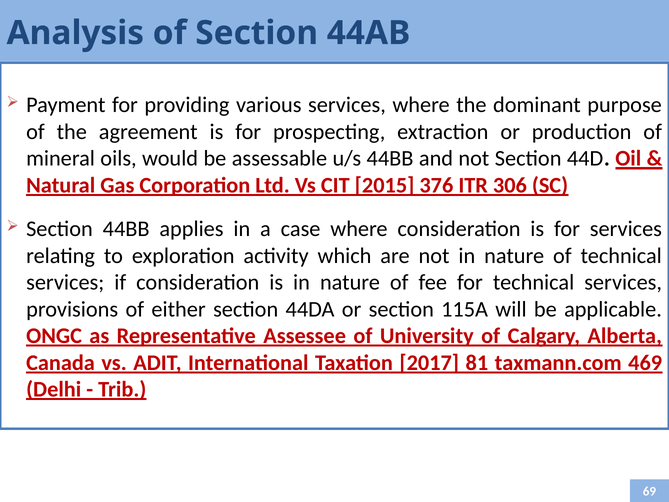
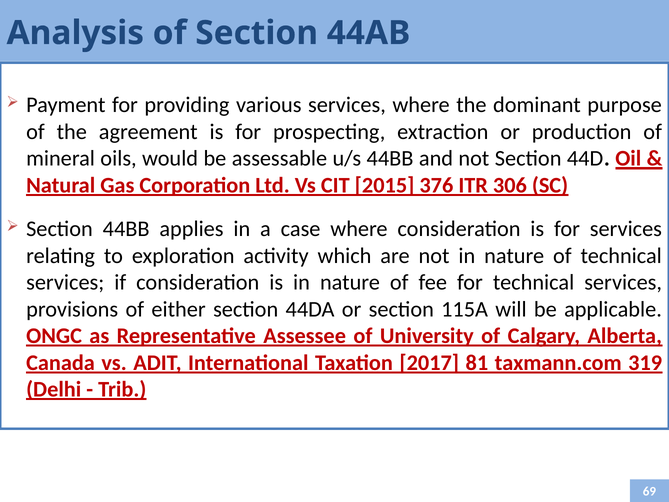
469: 469 -> 319
